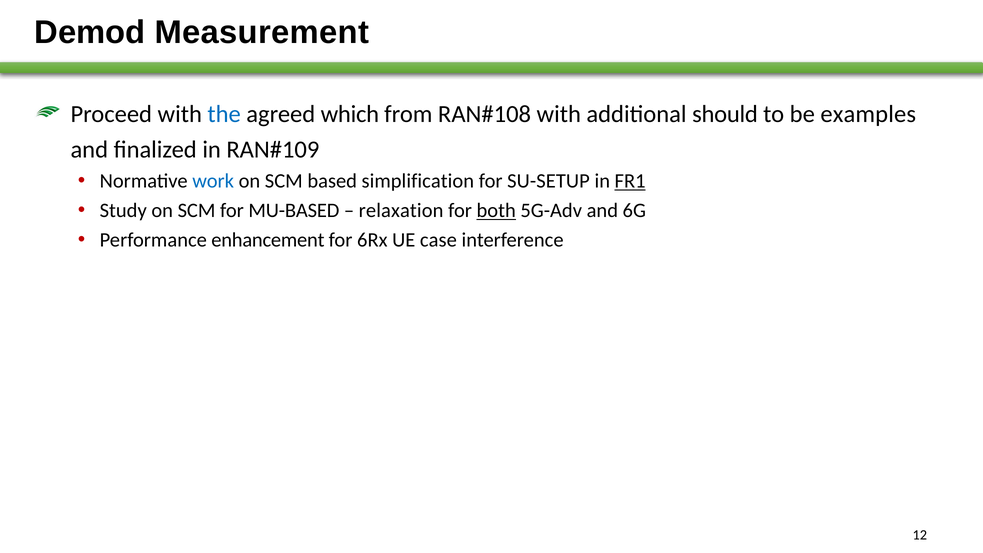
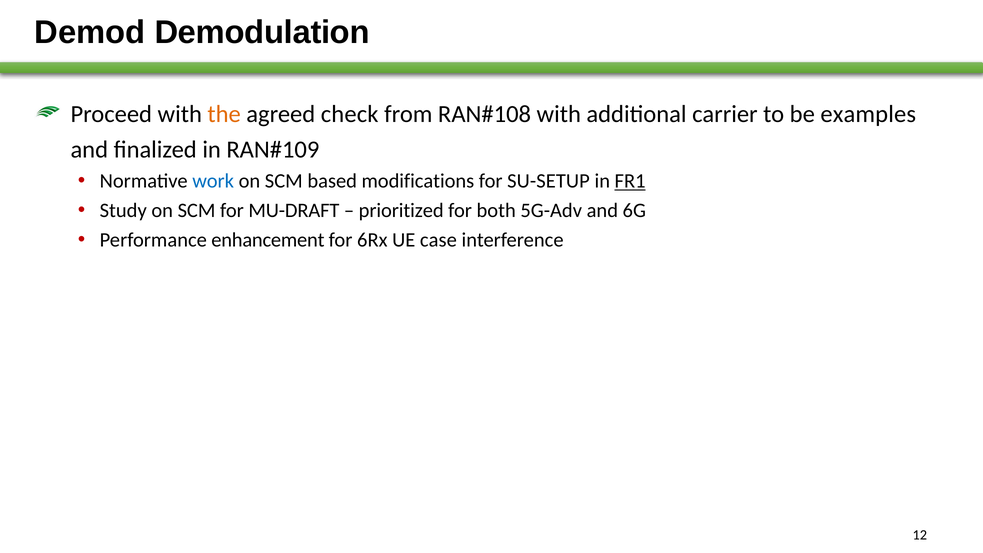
Measurement: Measurement -> Demodulation
the colour: blue -> orange
which: which -> check
should: should -> carrier
simplification: simplification -> modifications
MU-BASED: MU-BASED -> MU-DRAFT
relaxation: relaxation -> prioritized
both underline: present -> none
